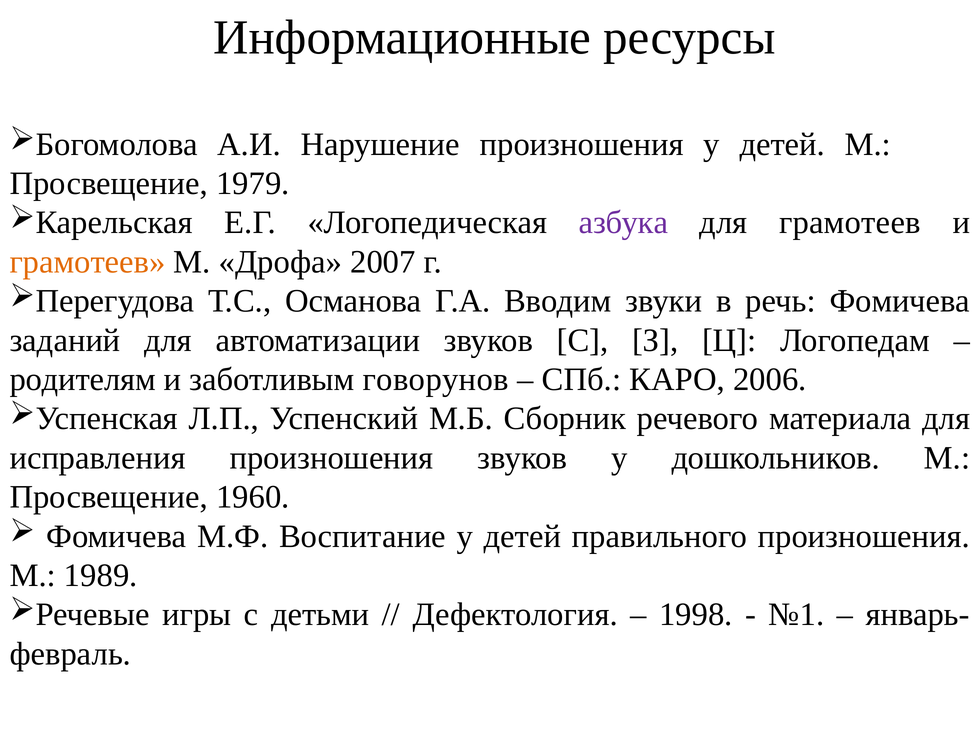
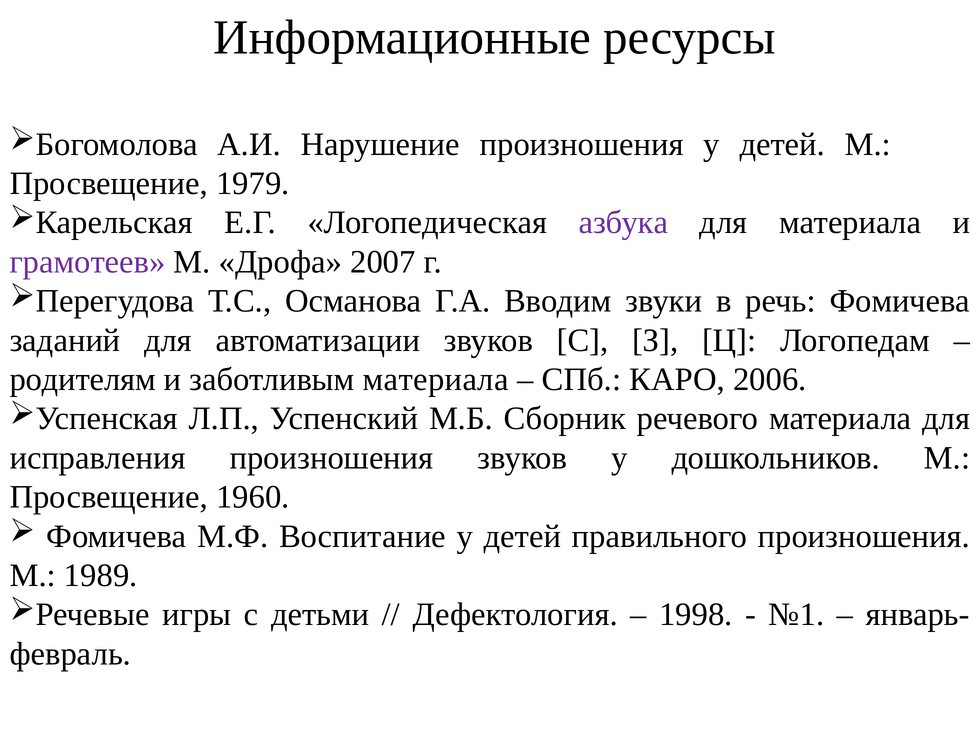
для грамотеев: грамотеев -> материала
грамотеев at (88, 262) colour: orange -> purple
заботливым говорунов: говорунов -> материала
